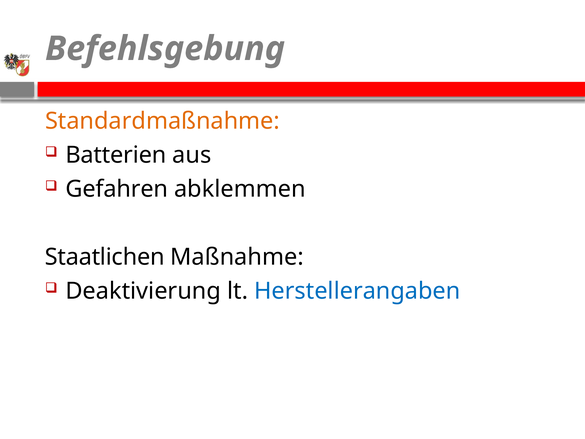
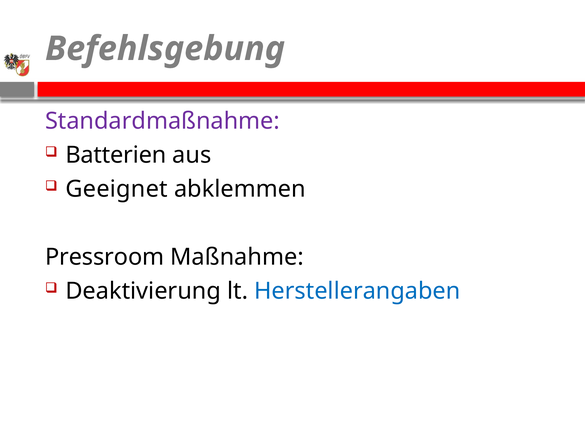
Standardmaßnahme colour: orange -> purple
Gefahren: Gefahren -> Geeignet
Staatlichen: Staatlichen -> Pressroom
